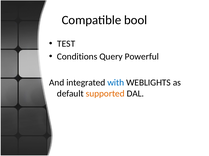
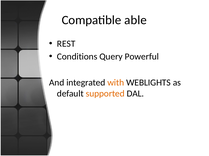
bool: bool -> able
TEST: TEST -> REST
with colour: blue -> orange
